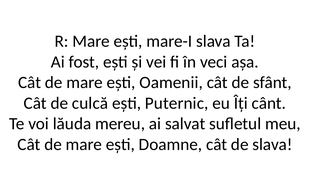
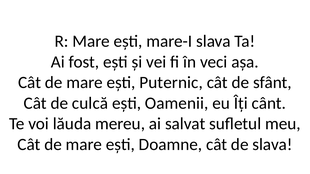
Oamenii: Oamenii -> Puternic
Puternic: Puternic -> Oamenii
